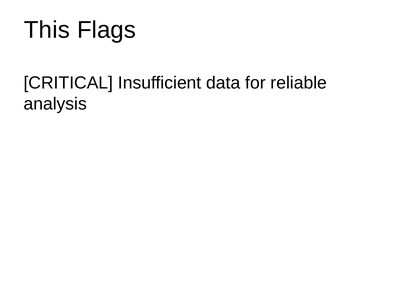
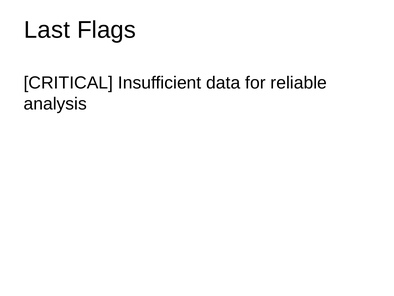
This: This -> Last
